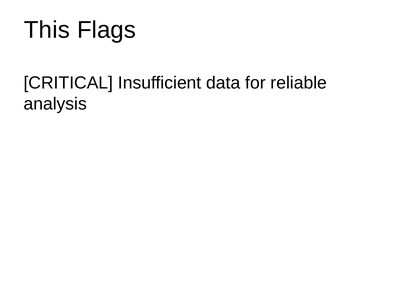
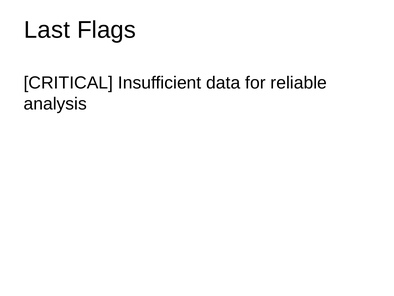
This: This -> Last
